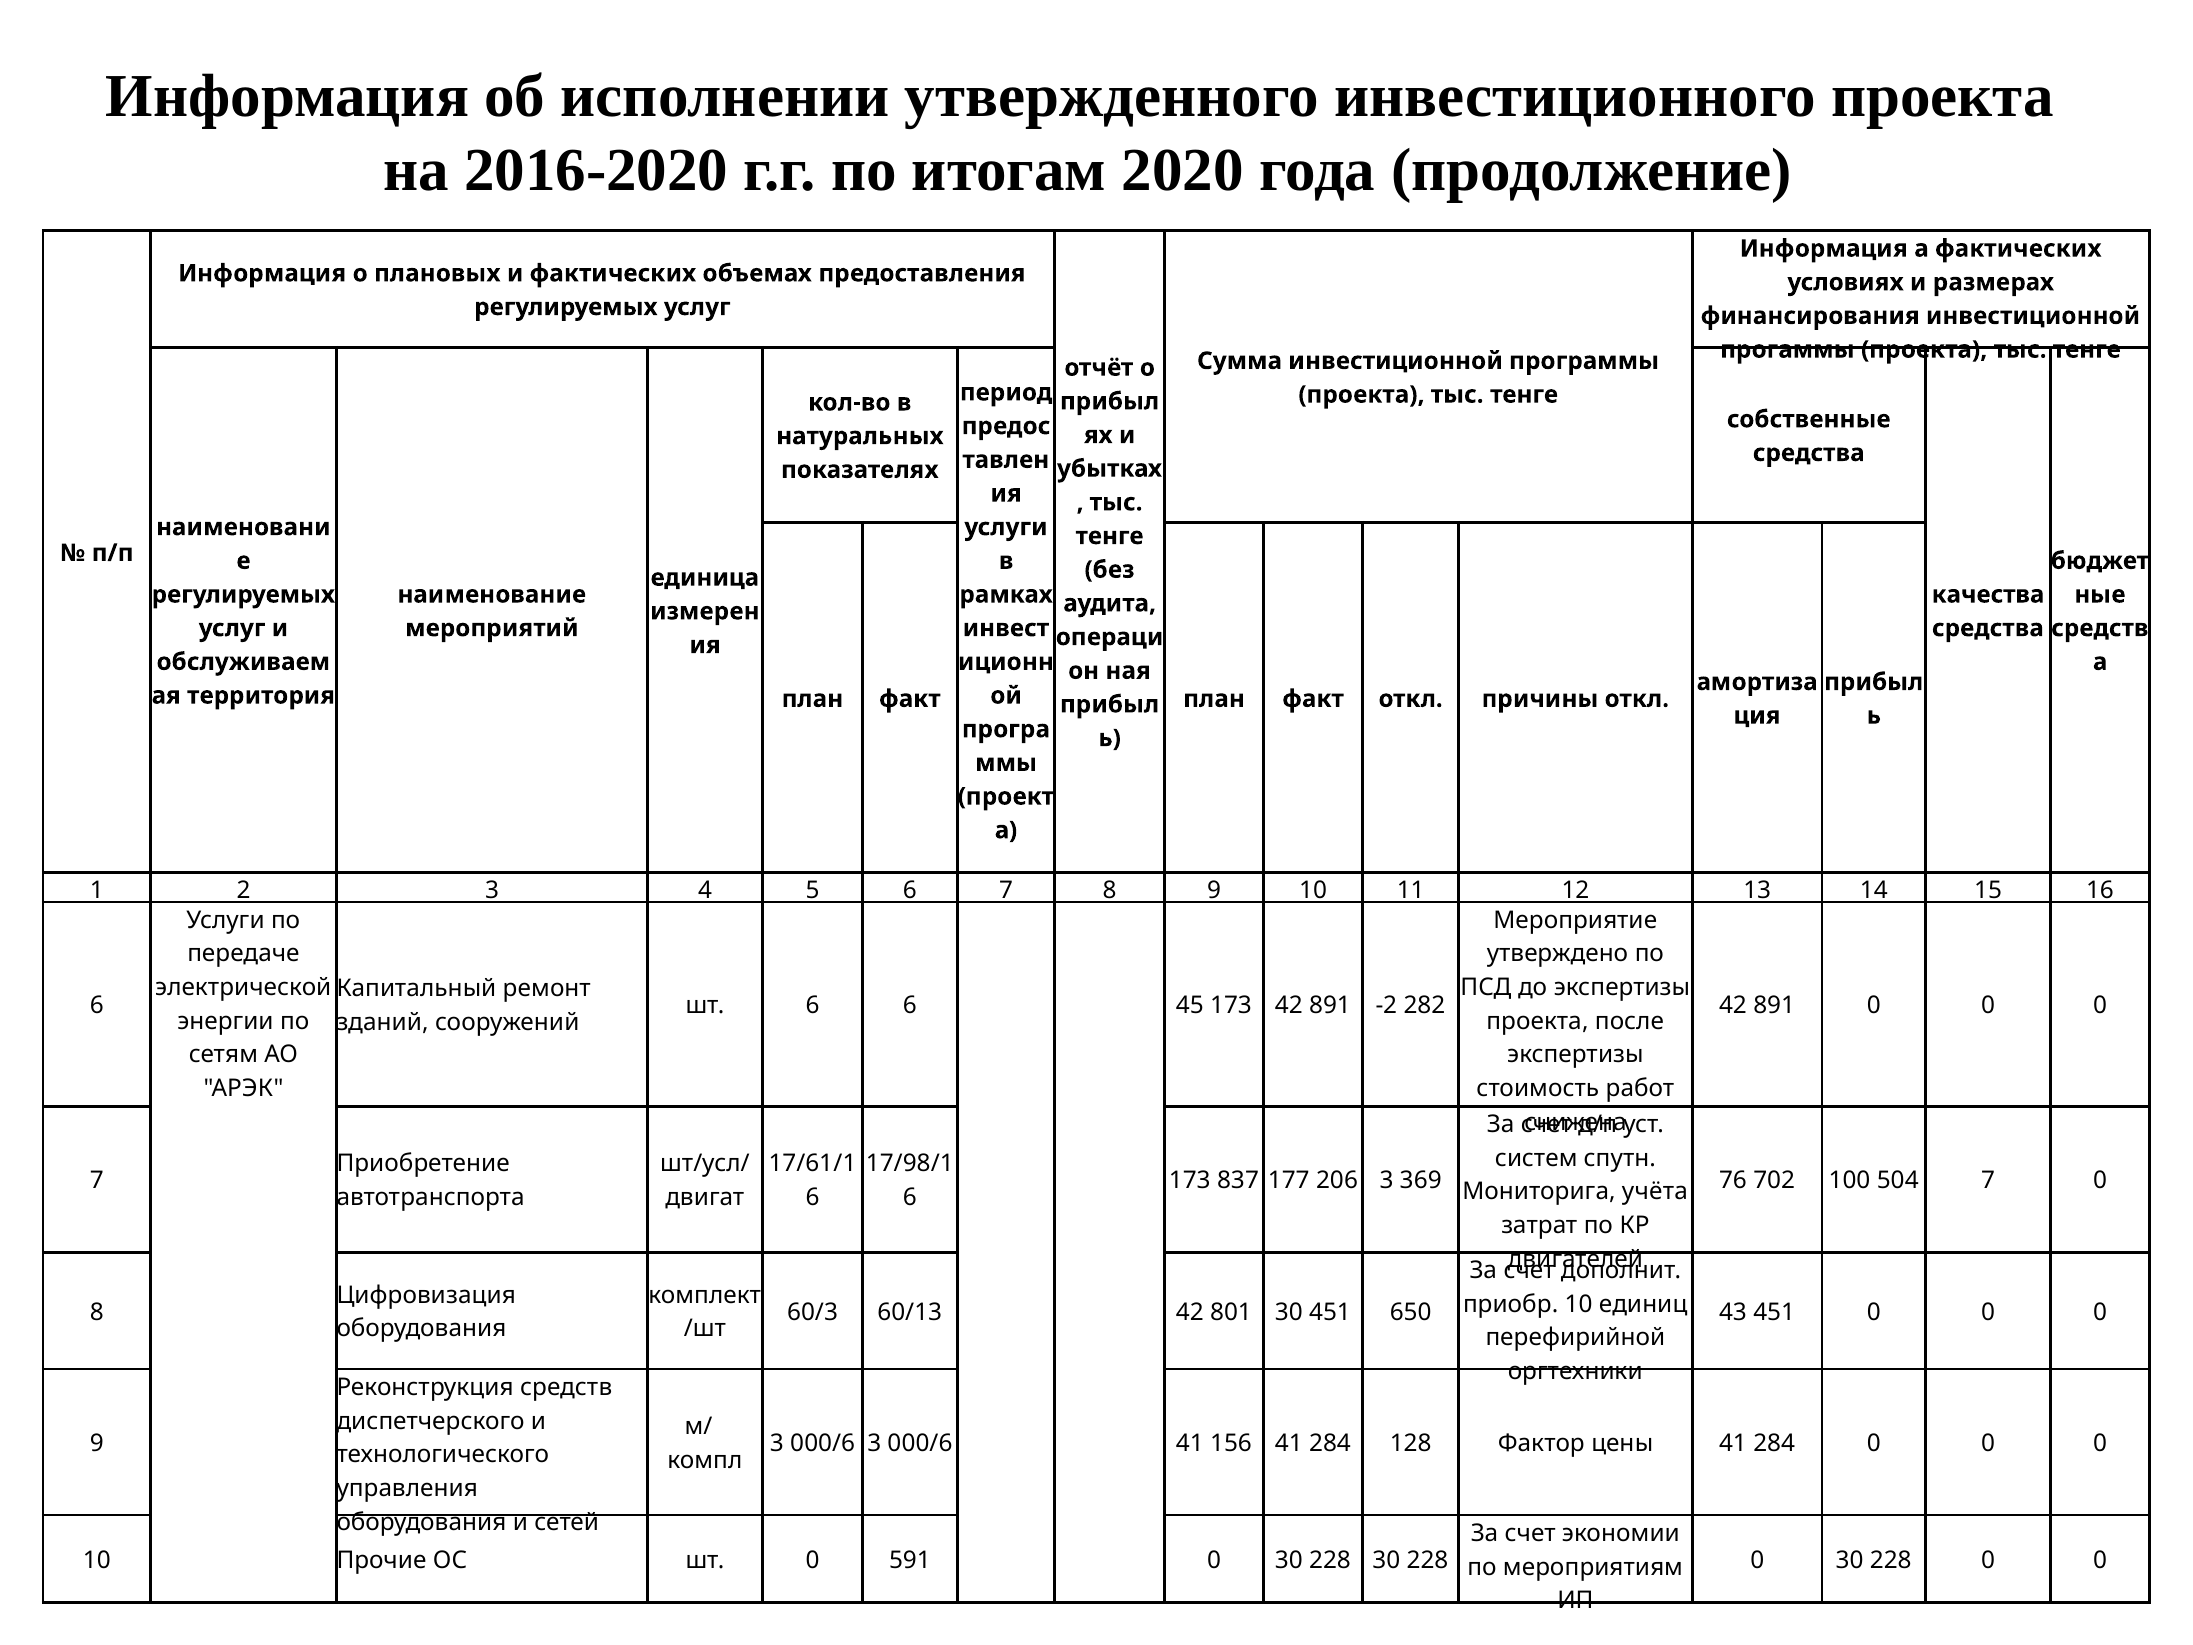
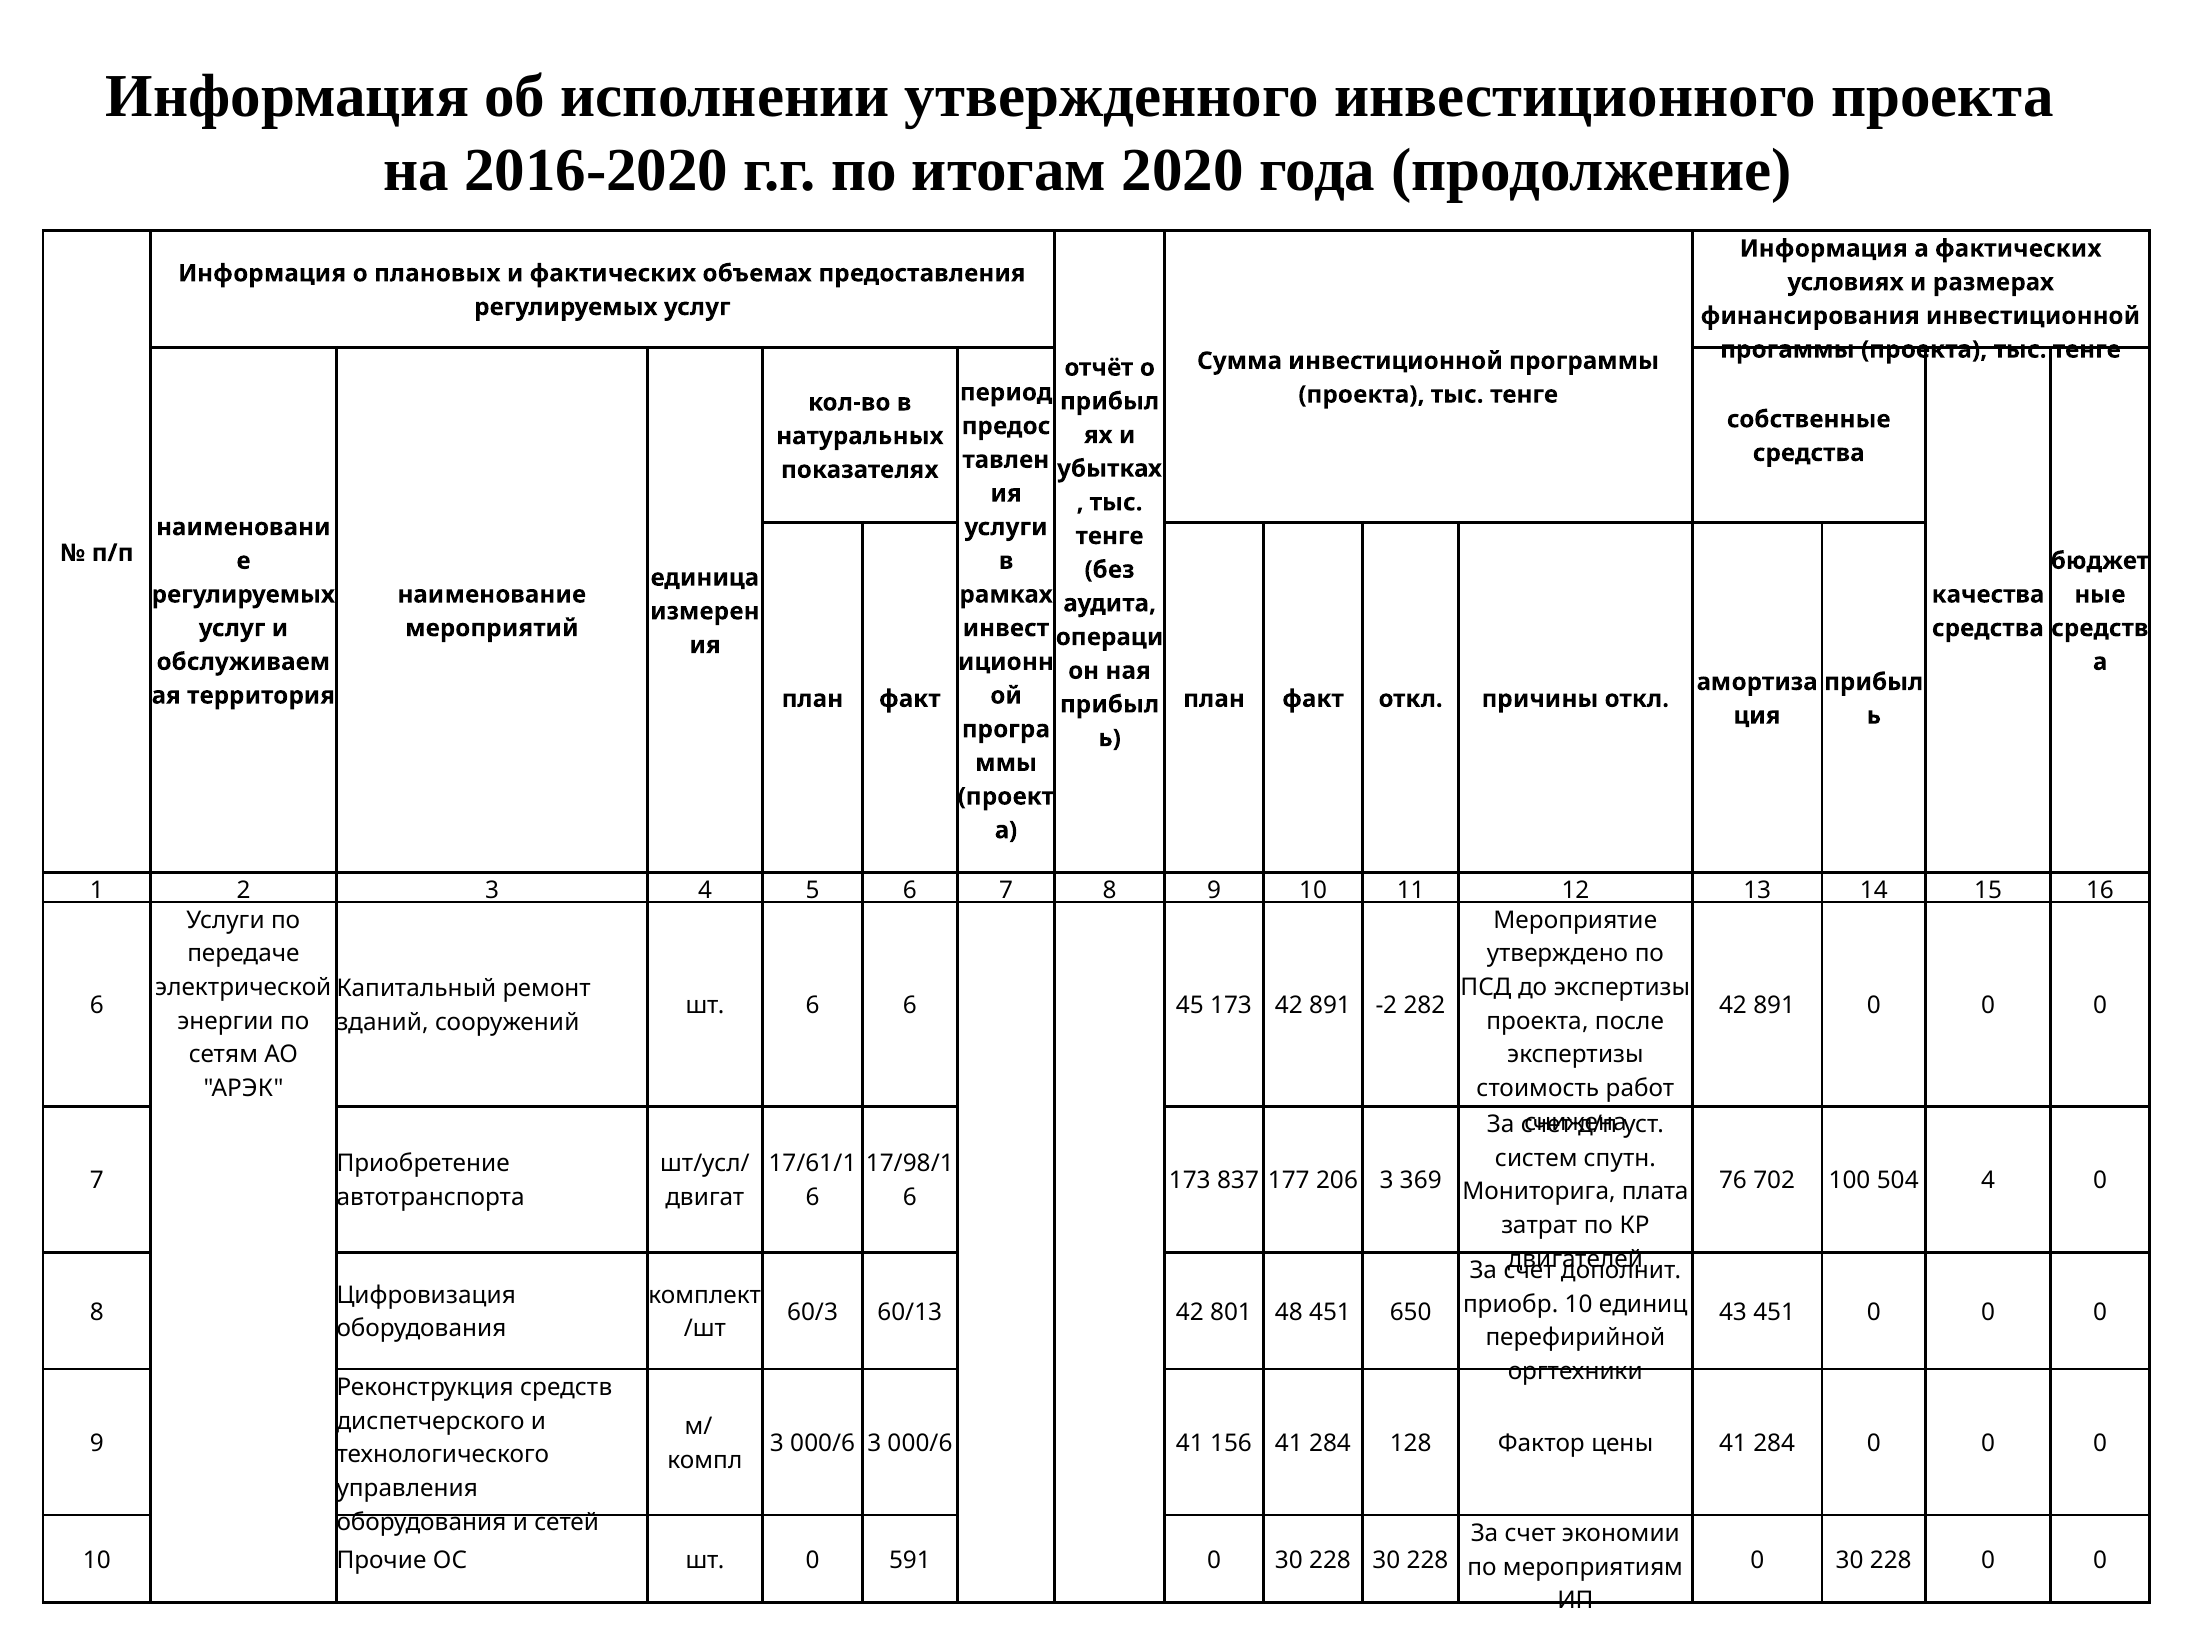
504 7: 7 -> 4
учёта: учёта -> плата
801 30: 30 -> 48
